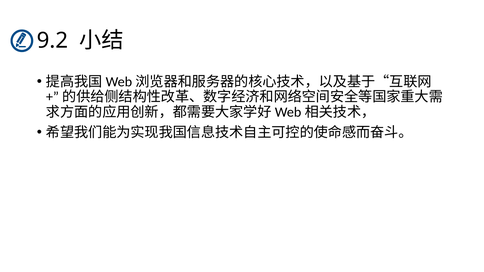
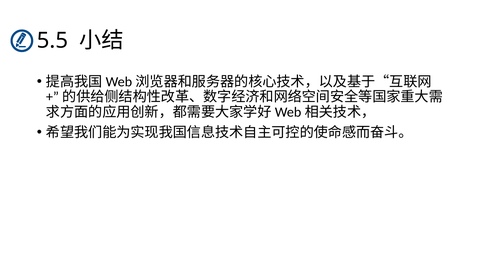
9.2: 9.2 -> 5.5
